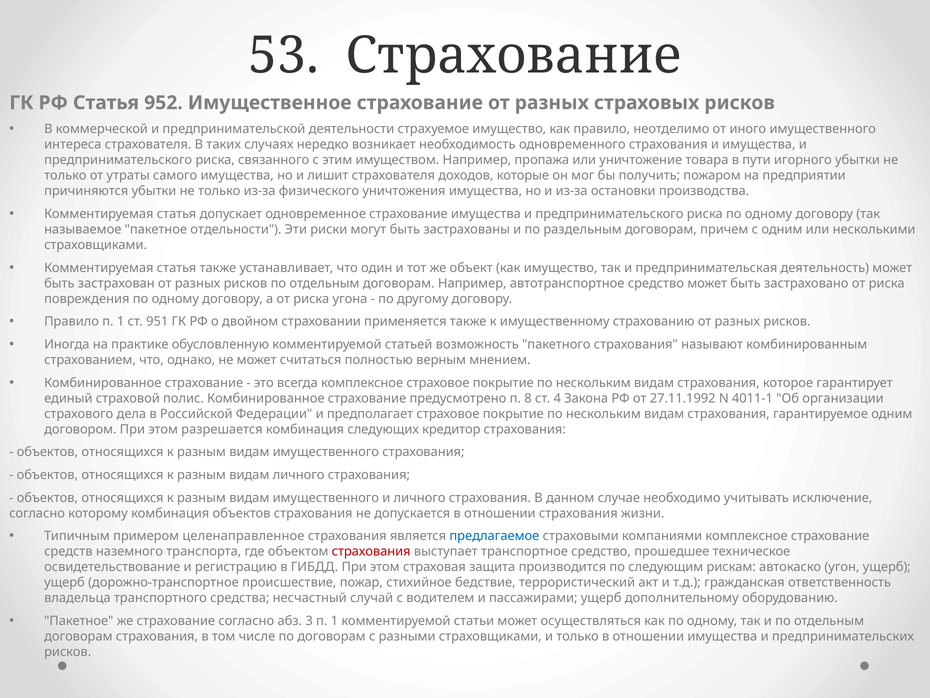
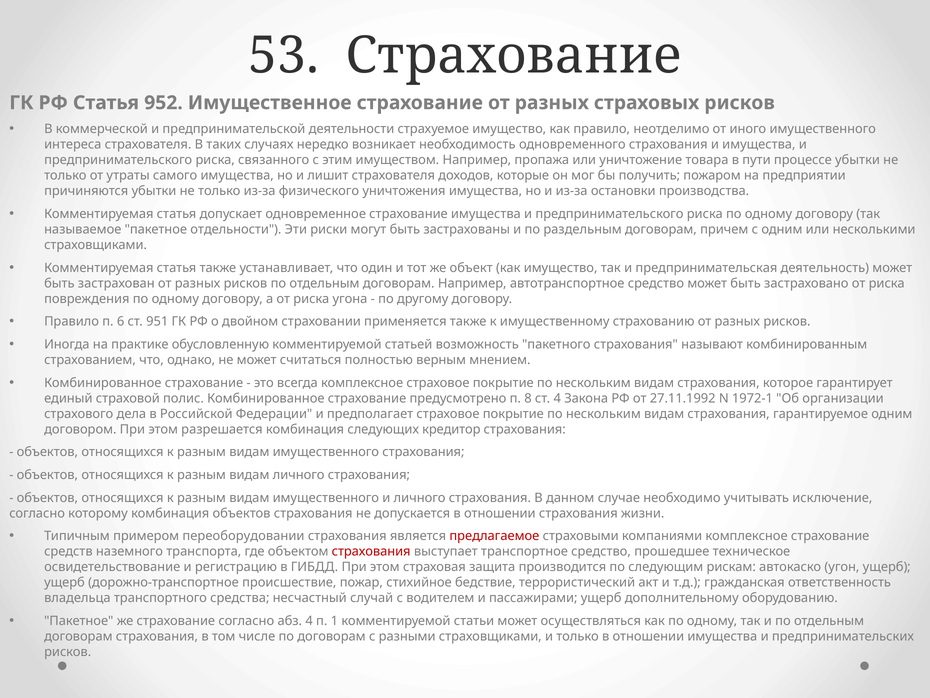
игорного: игорного -> процессе
Правило п 1: 1 -> 6
4011-1: 4011-1 -> 1972-1
целенаправленное: целенаправленное -> переоборудовании
предлагаемое colour: blue -> red
абз 3: 3 -> 4
